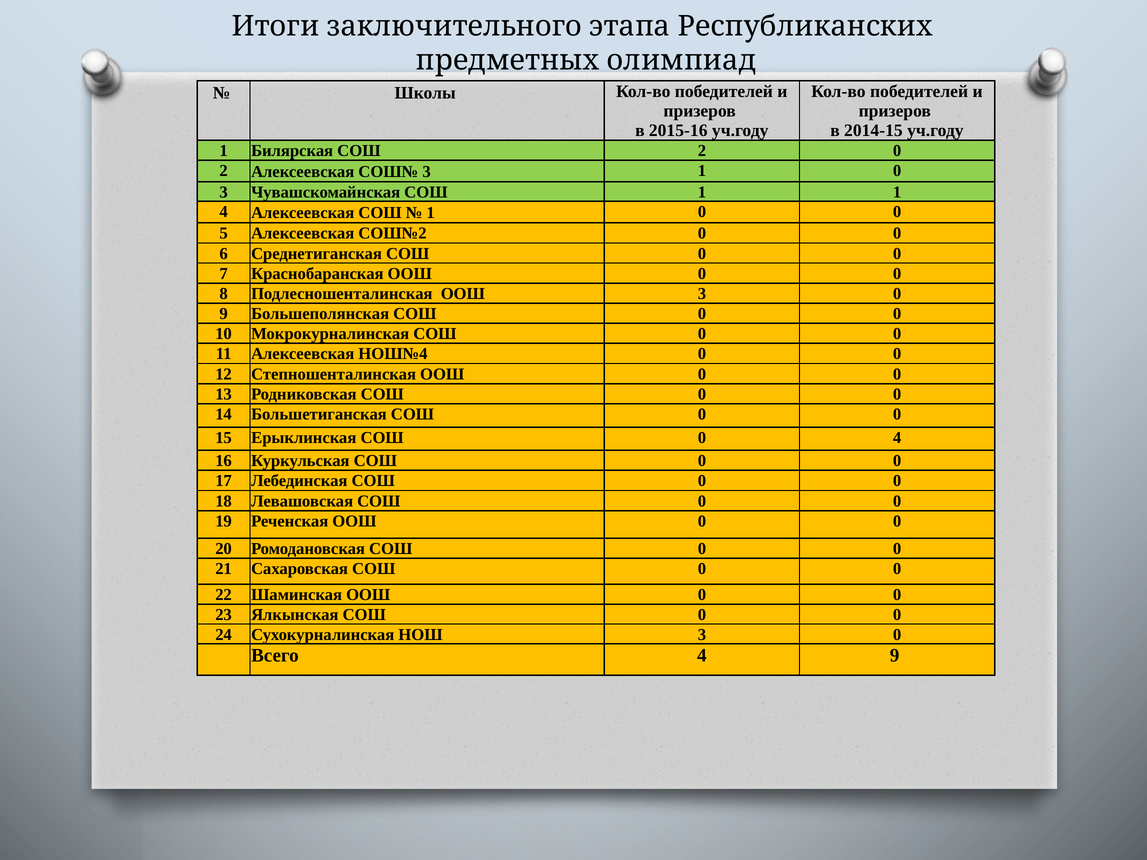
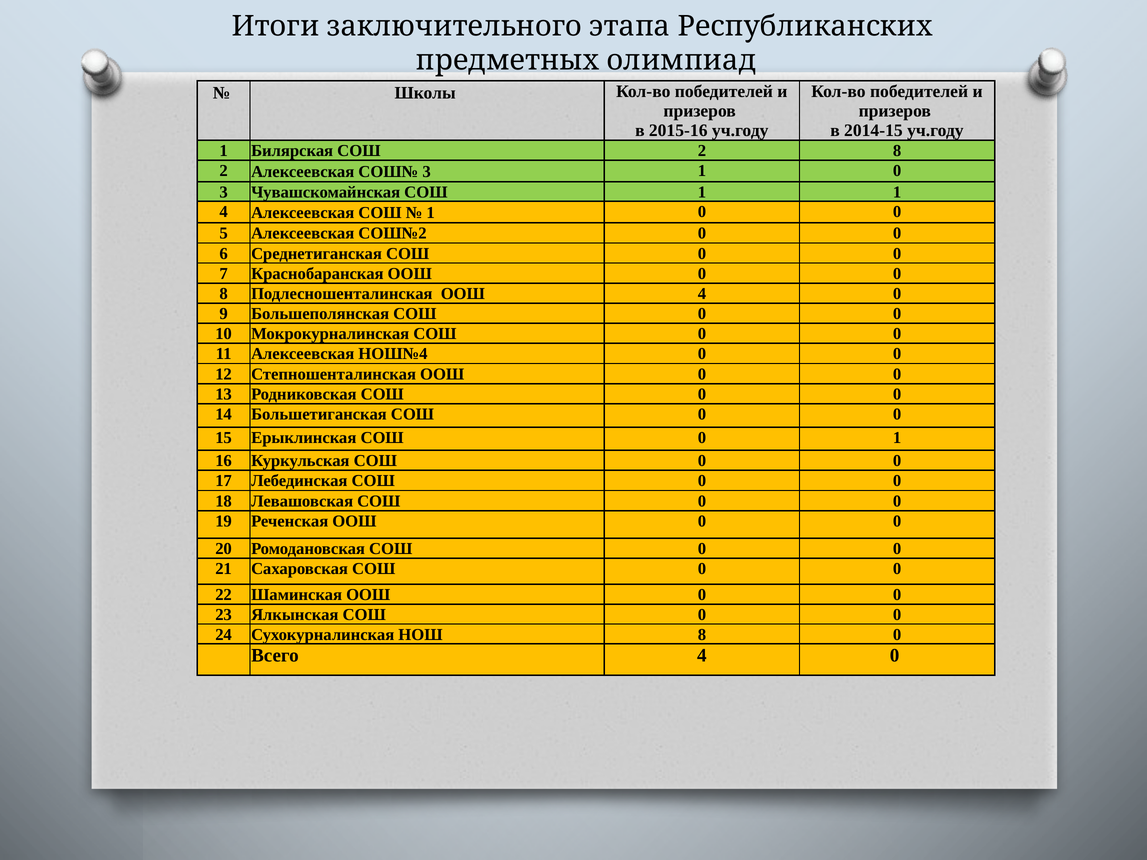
2 0: 0 -> 8
ООШ 3: 3 -> 4
0 4: 4 -> 1
НОШ 3: 3 -> 8
Всего 4 9: 9 -> 0
